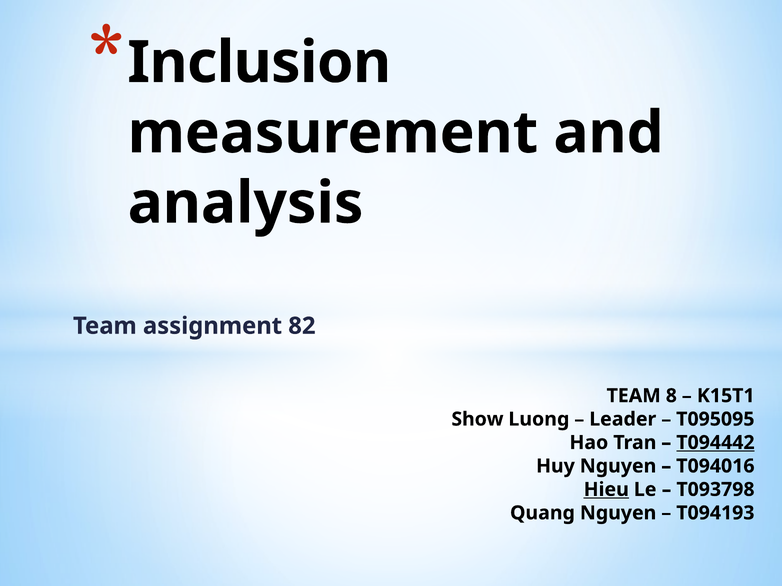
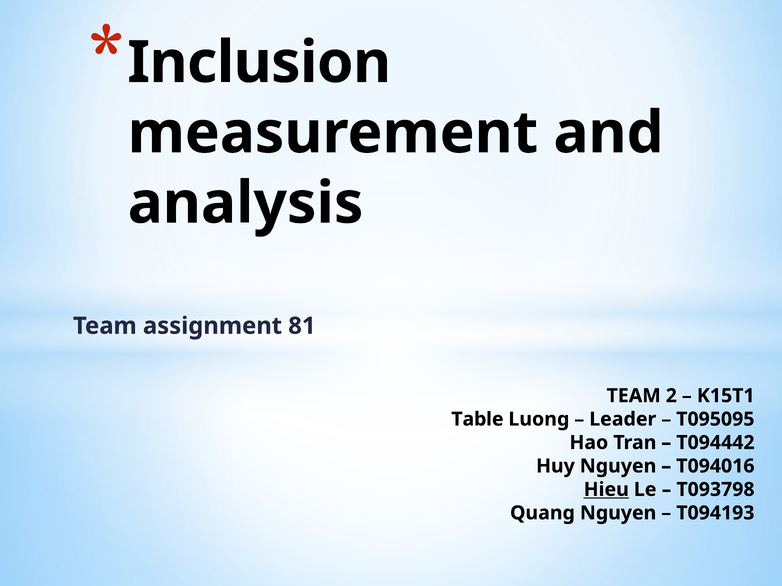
82: 82 -> 81
8: 8 -> 2
Show: Show -> Table
T094442 underline: present -> none
